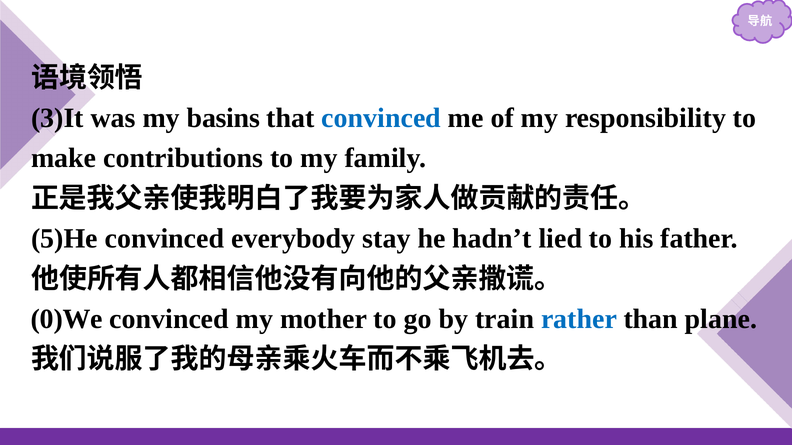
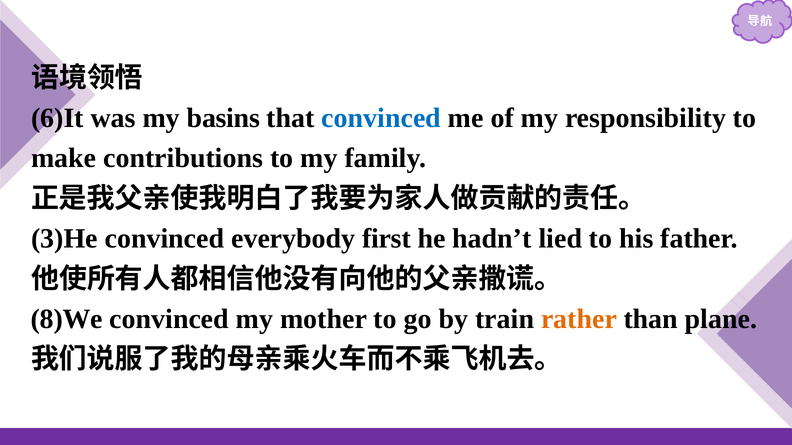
3)It: 3)It -> 6)It
5)He: 5)He -> 3)He
stay: stay -> first
0)We: 0)We -> 8)We
rather colour: blue -> orange
